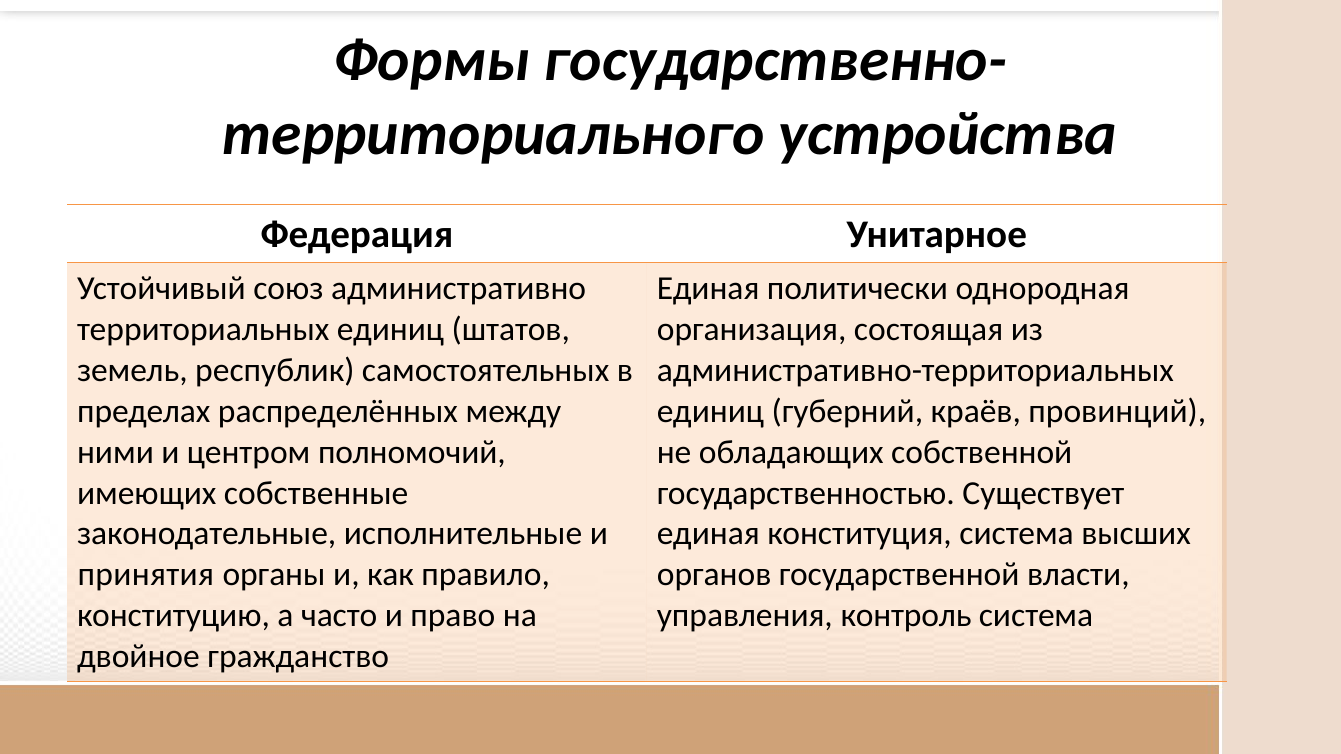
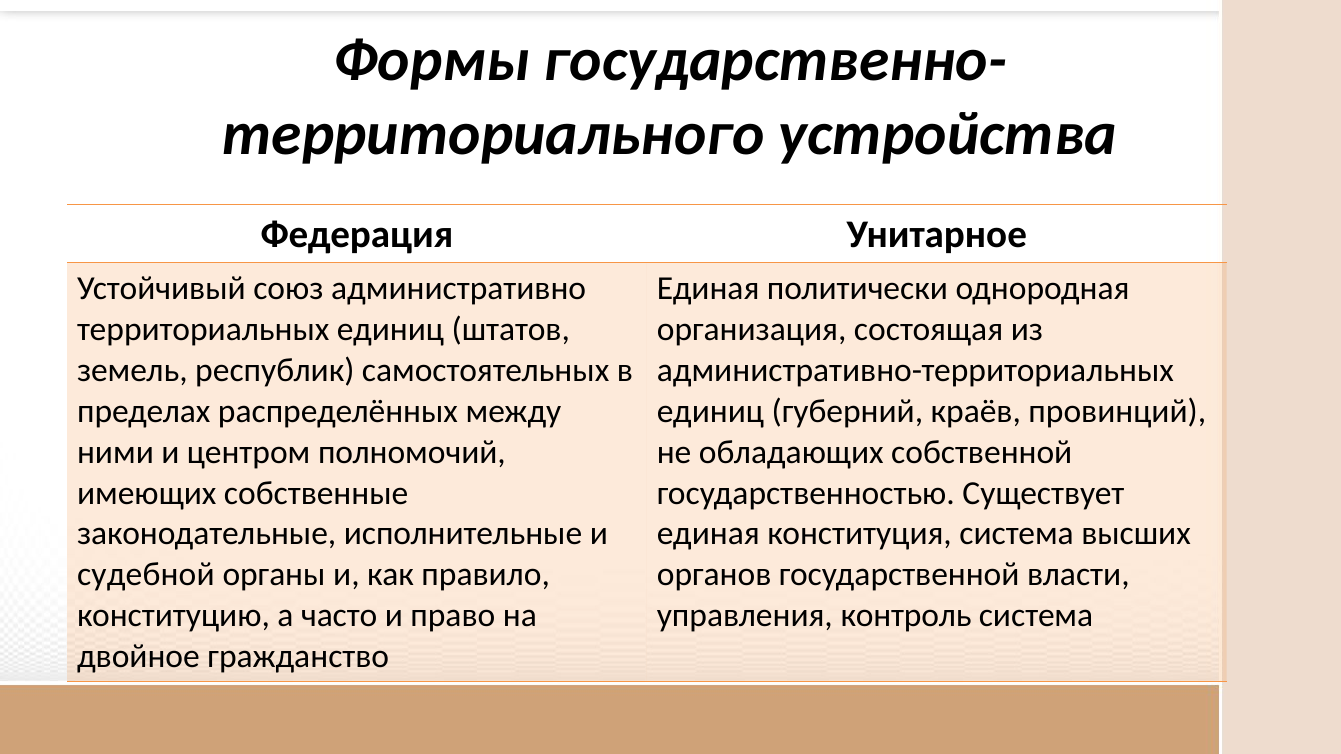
принятия: принятия -> судебной
